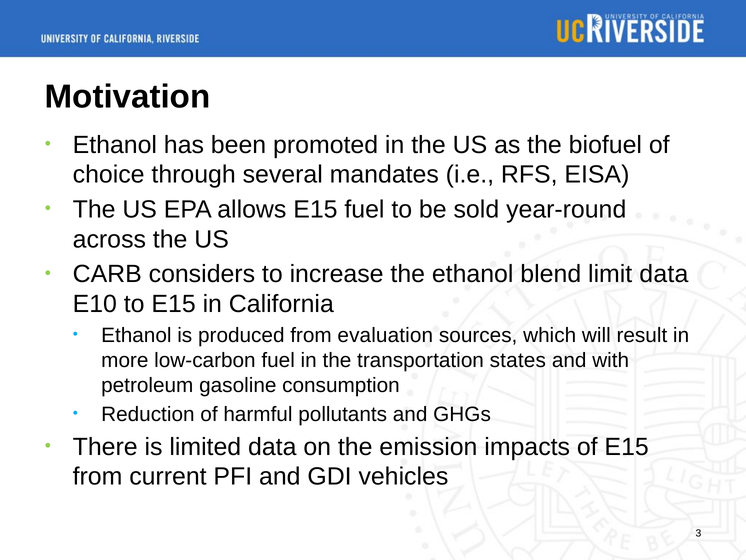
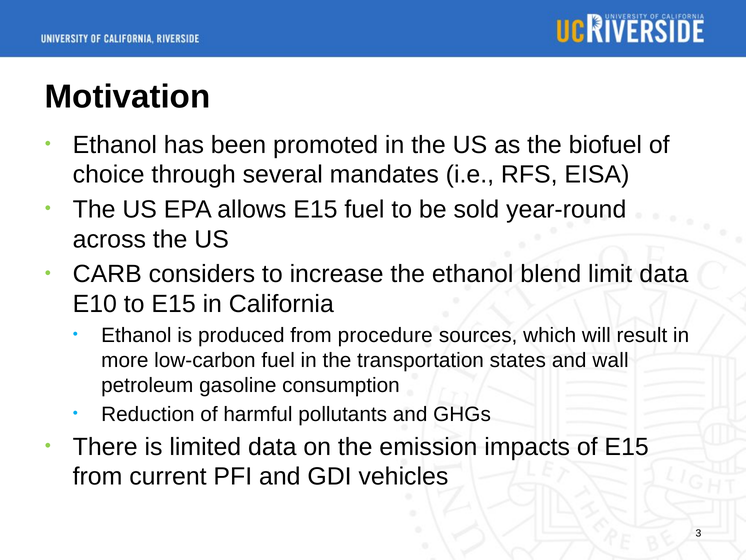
evaluation: evaluation -> procedure
with: with -> wall
